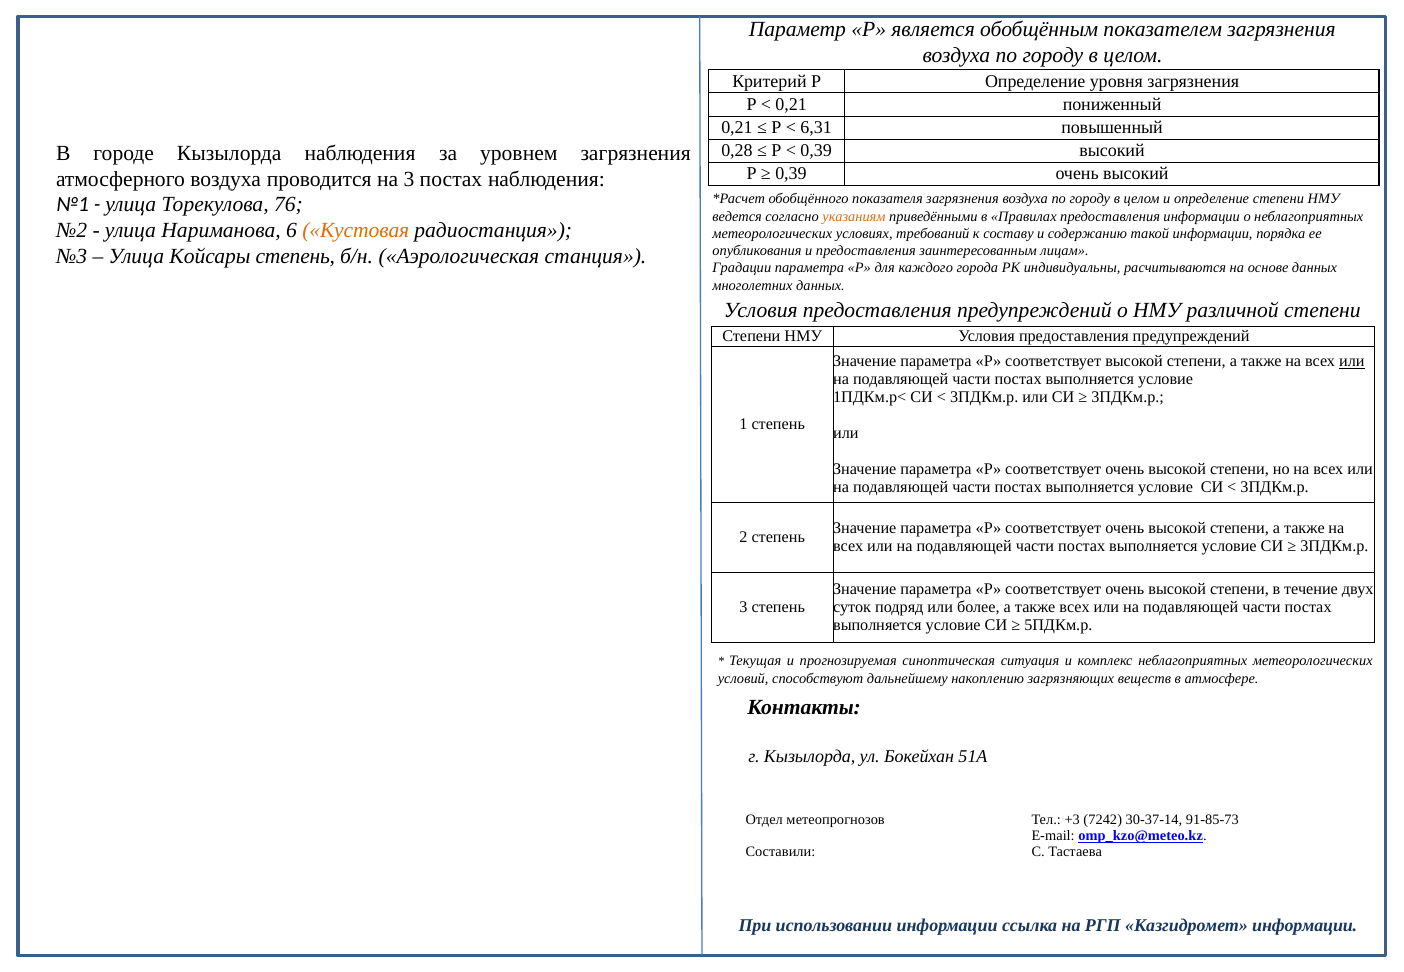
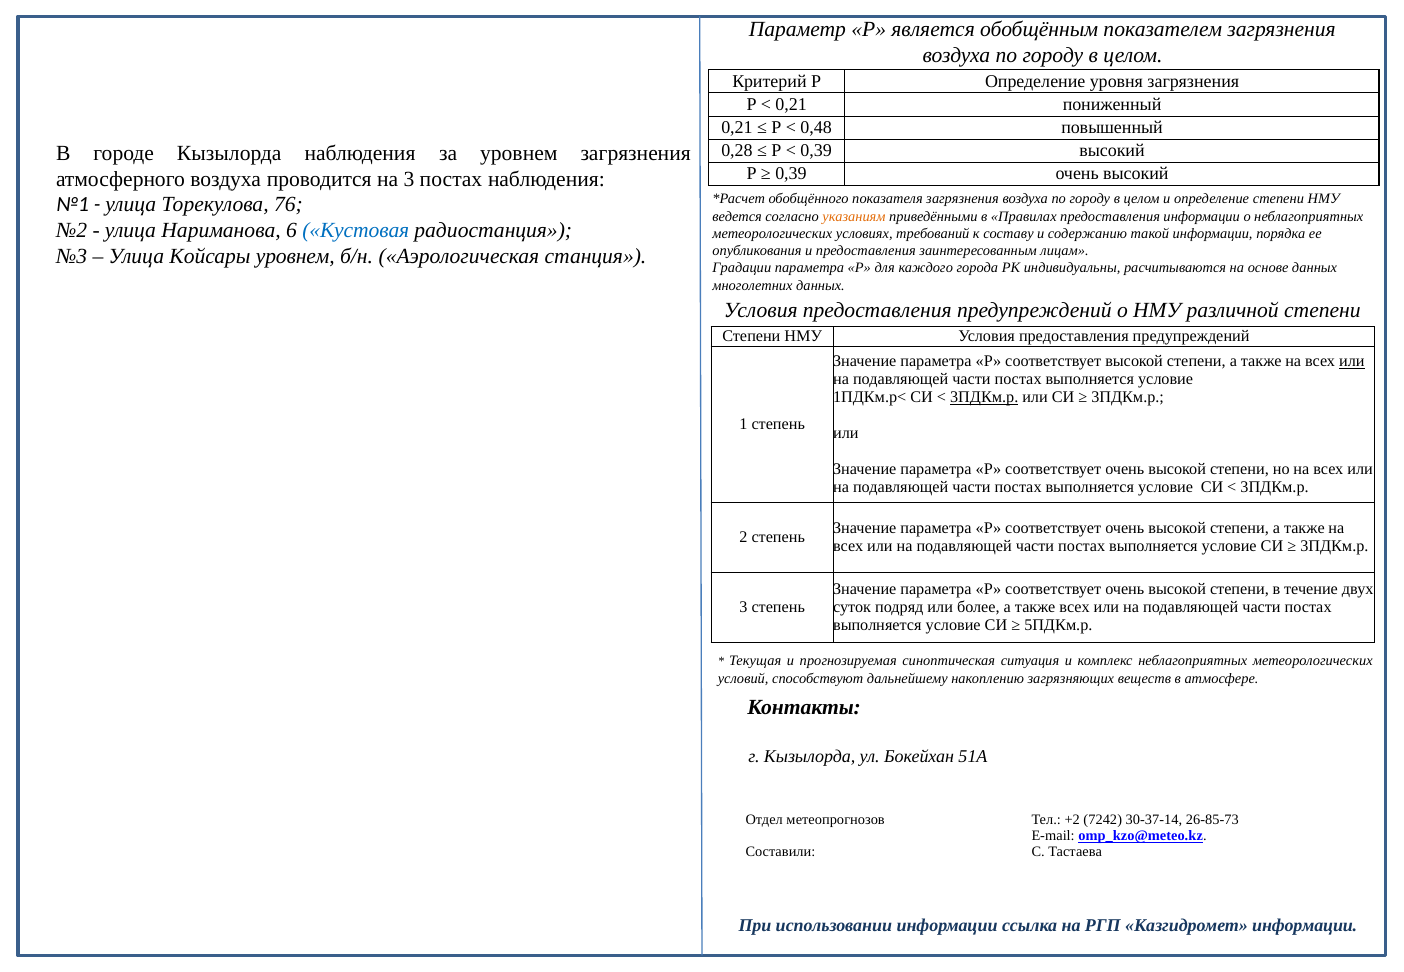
6,31: 6,31 -> 0,48
Кустовая colour: orange -> blue
Койсары степень: степень -> уровнем
3ПДКм.р at (984, 397) underline: none -> present
+3: +3 -> +2
91-85-73: 91-85-73 -> 26-85-73
